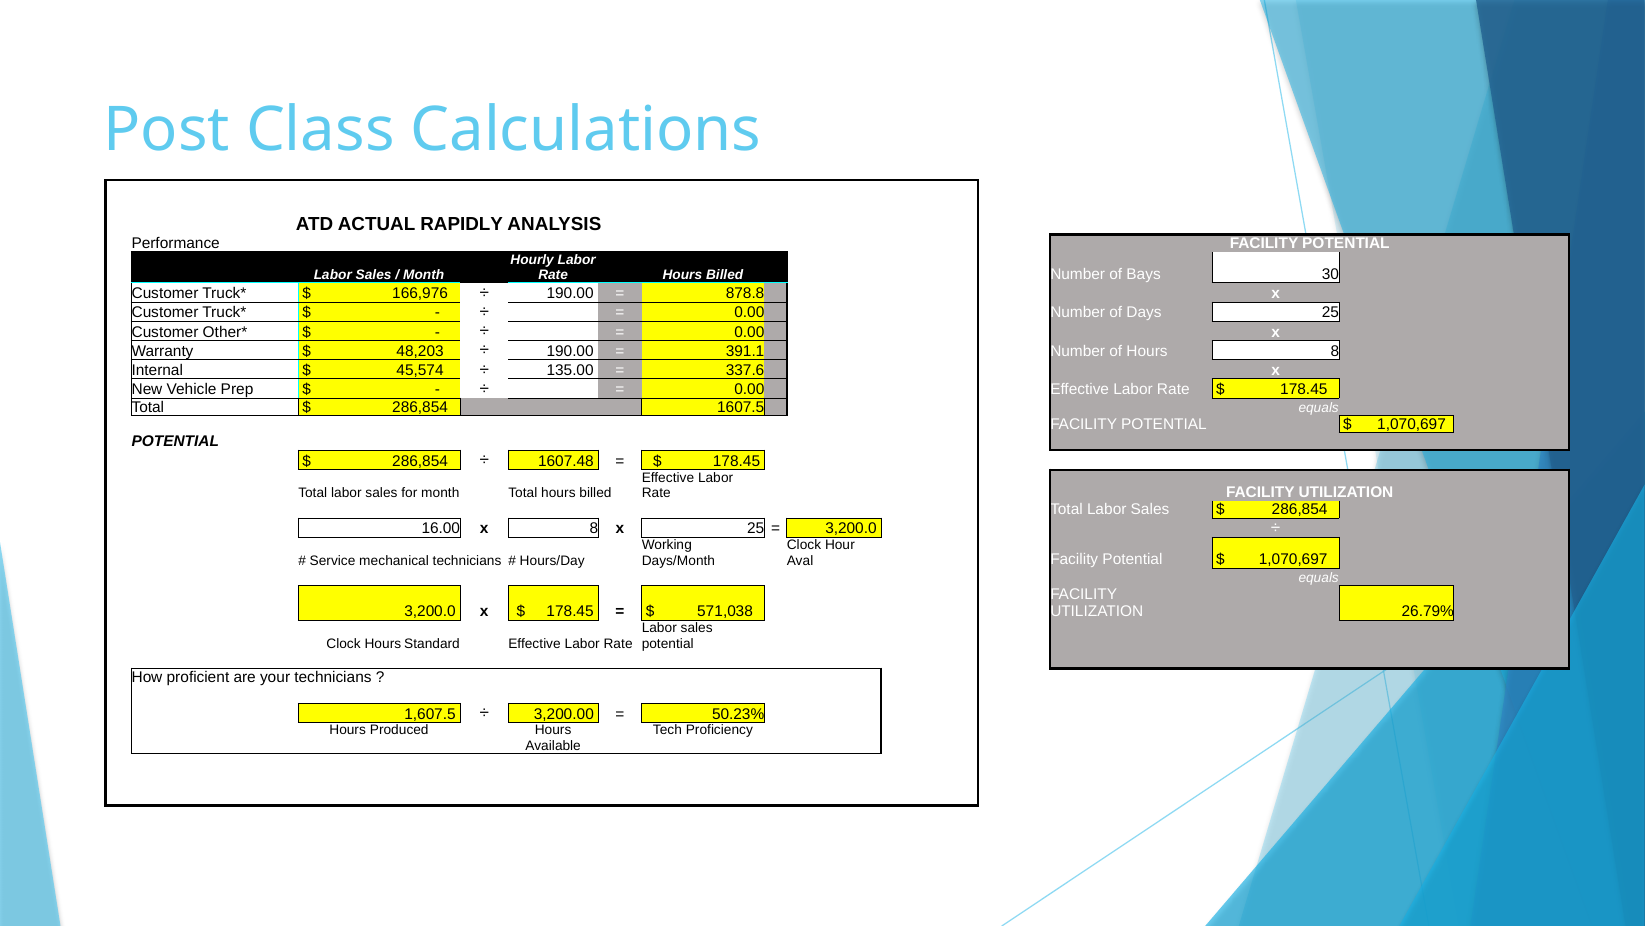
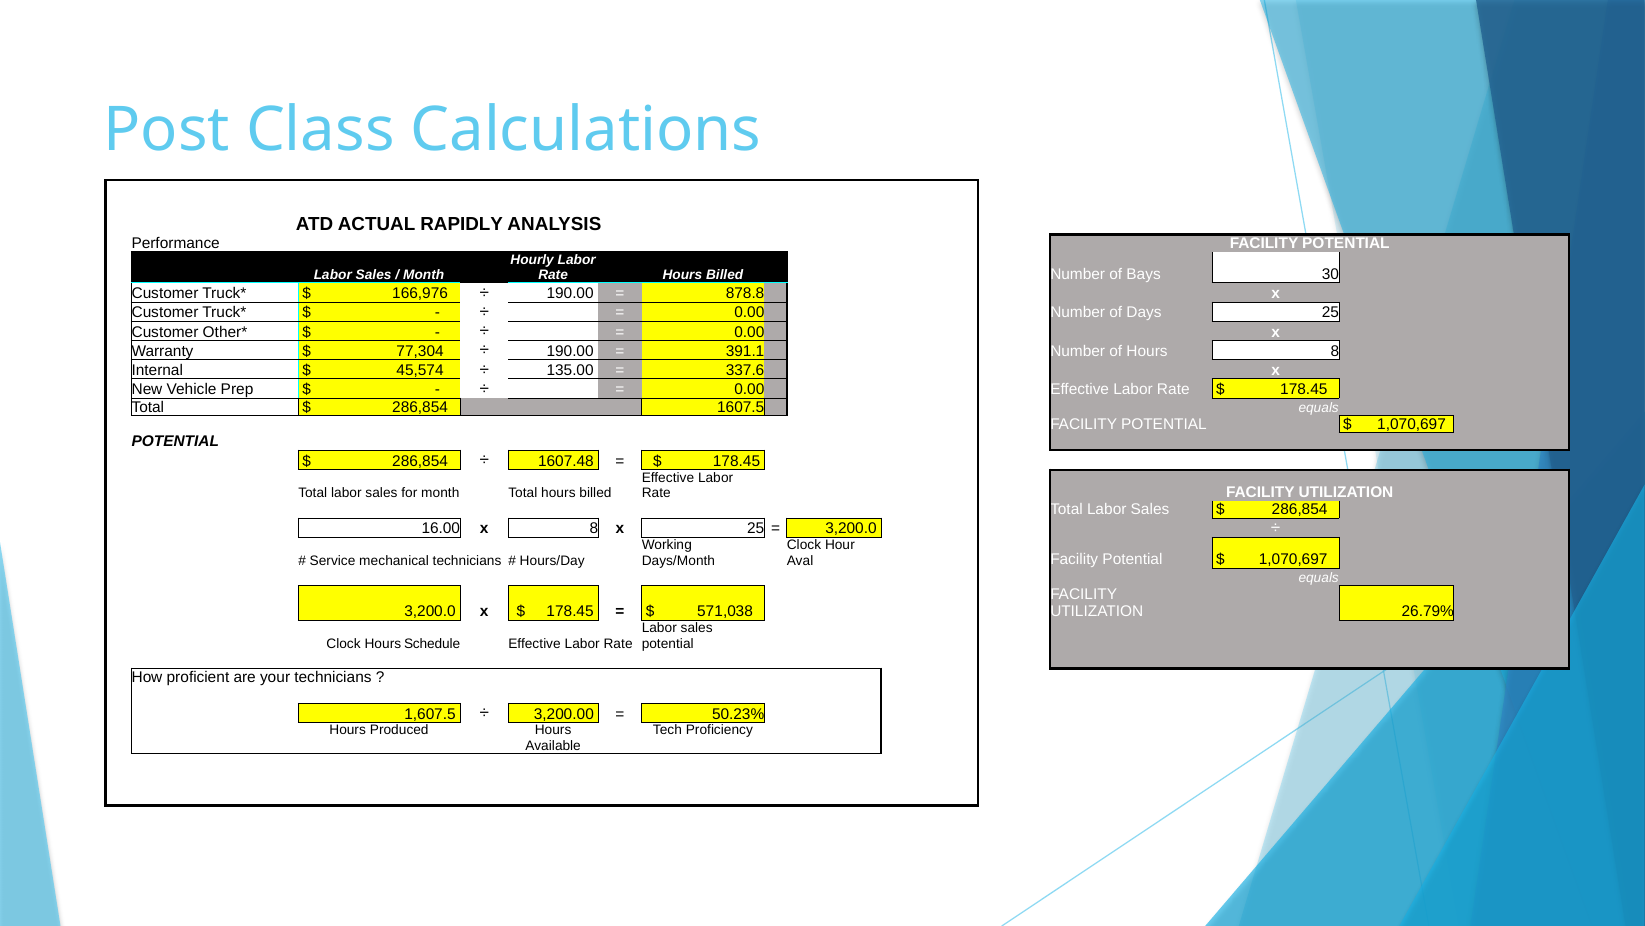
48,203: 48,203 -> 77,304
Standard: Standard -> Schedule
